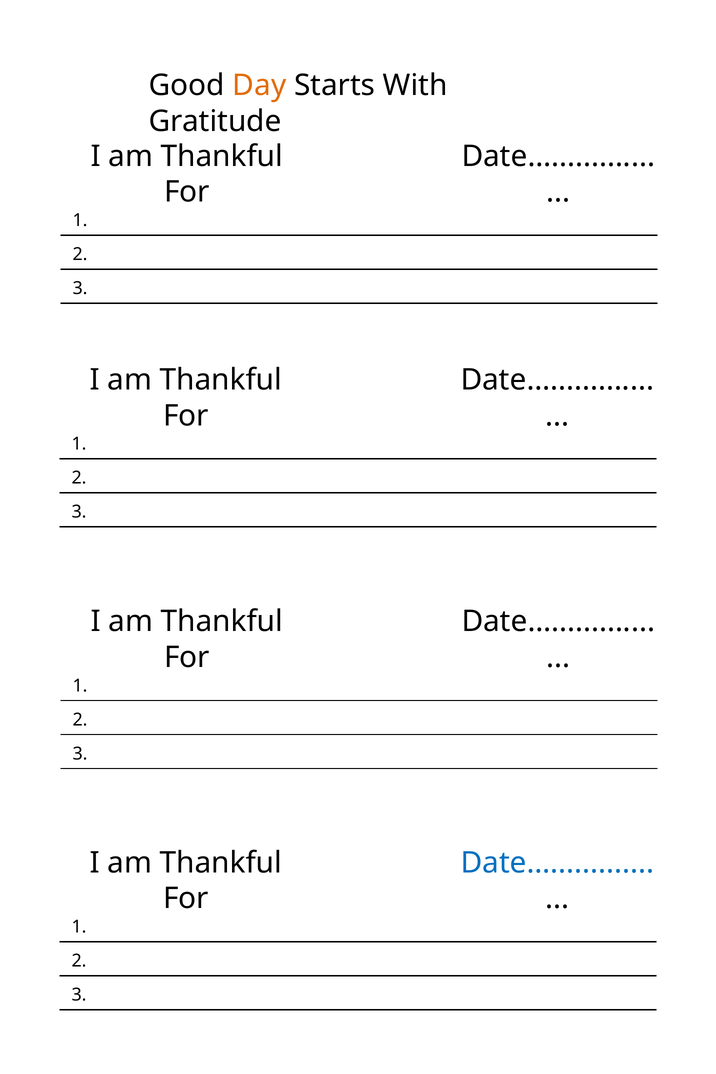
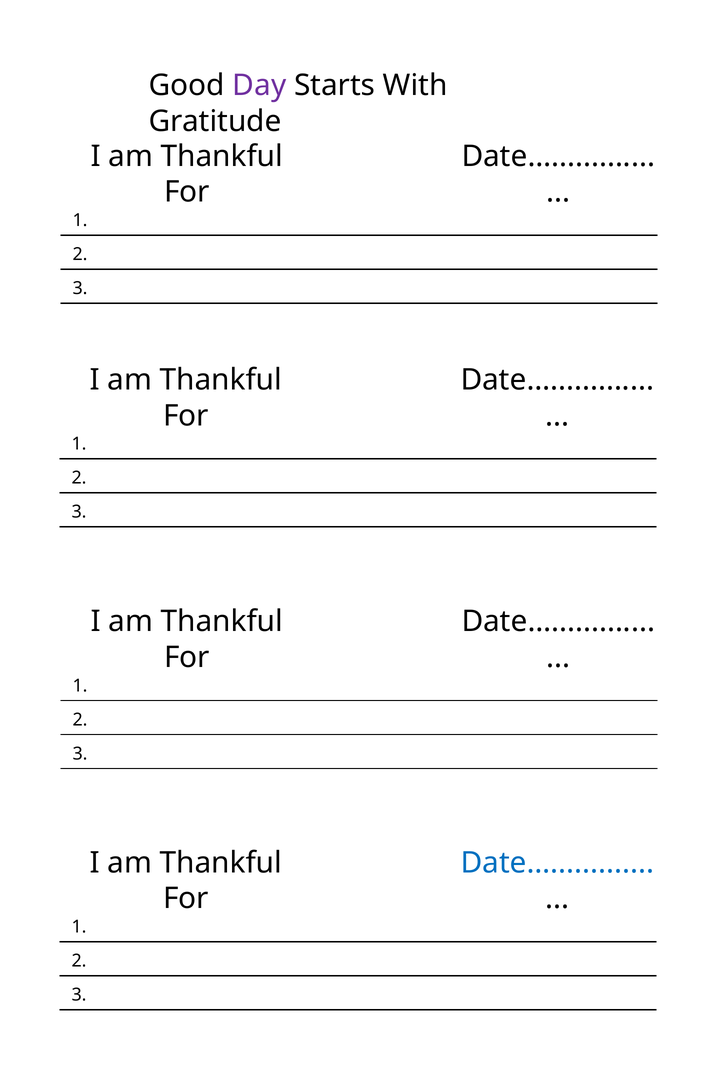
Day colour: orange -> purple
